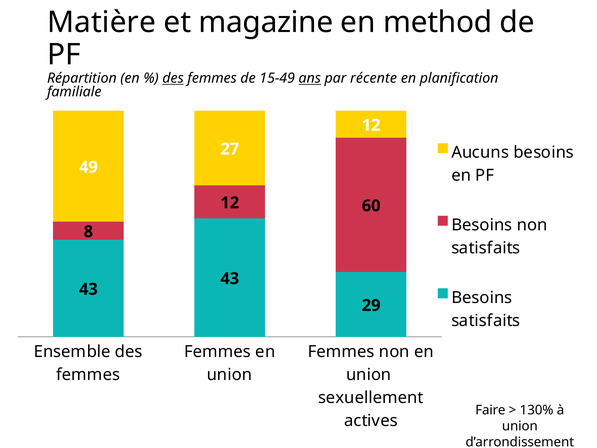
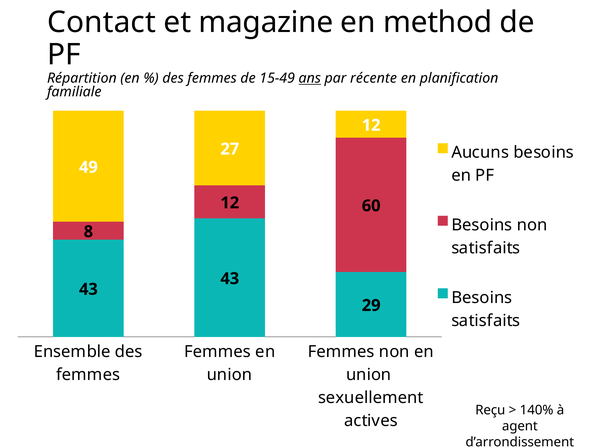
Matière: Matière -> Contact
des at (173, 78) underline: present -> none
Faire: Faire -> Reçu
130%: 130% -> 140%
union at (520, 426): union -> agent
